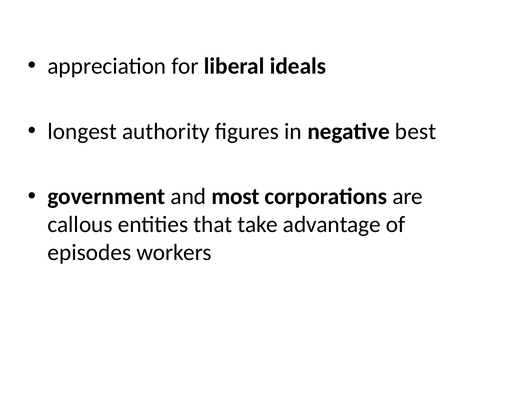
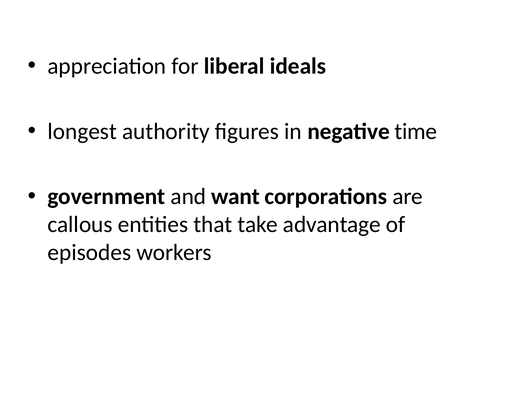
best: best -> time
most: most -> want
